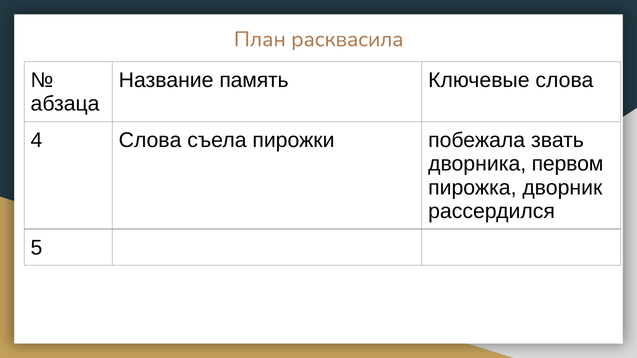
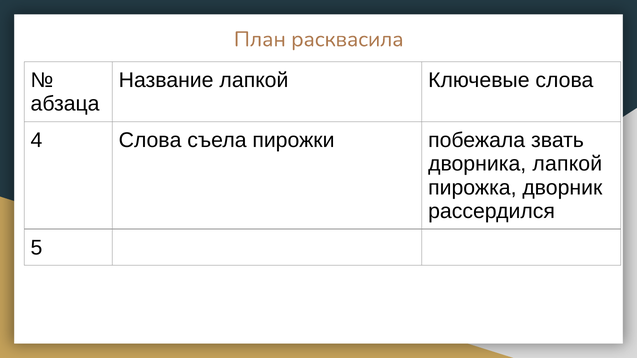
Название память: память -> лапкой
дворника первом: первом -> лапкой
